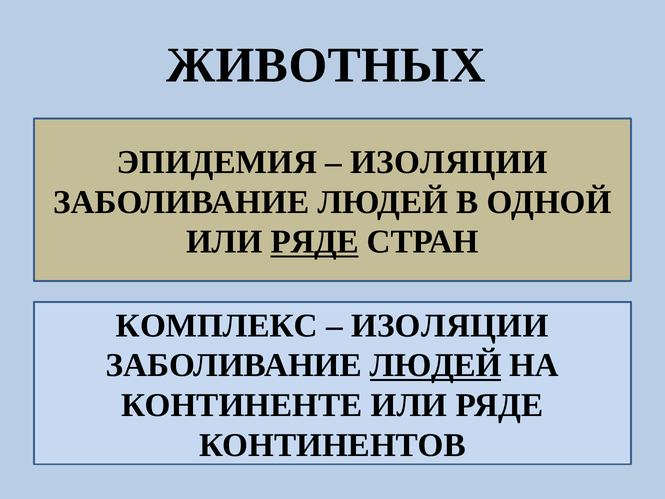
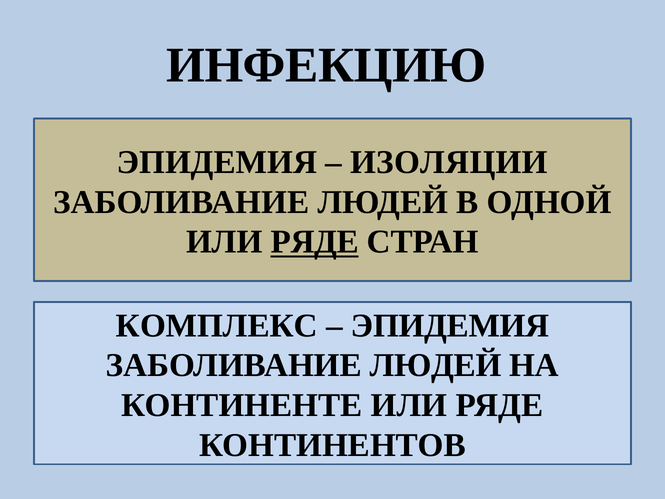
ЖИВОТНЫХ: ЖИВОТНЫХ -> ИНФЕКЦИЮ
ИЗОЛЯЦИИ at (450, 325): ИЗОЛЯЦИИ -> ЭПИДЕМИЯ
ЛЮДЕЙ at (436, 365) underline: present -> none
